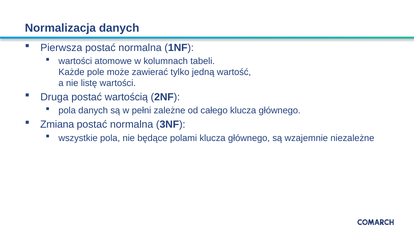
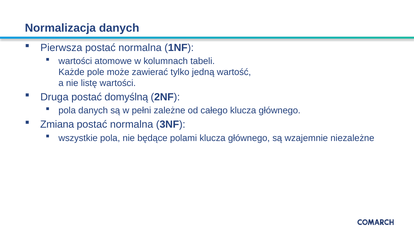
wartością: wartością -> domyślną
